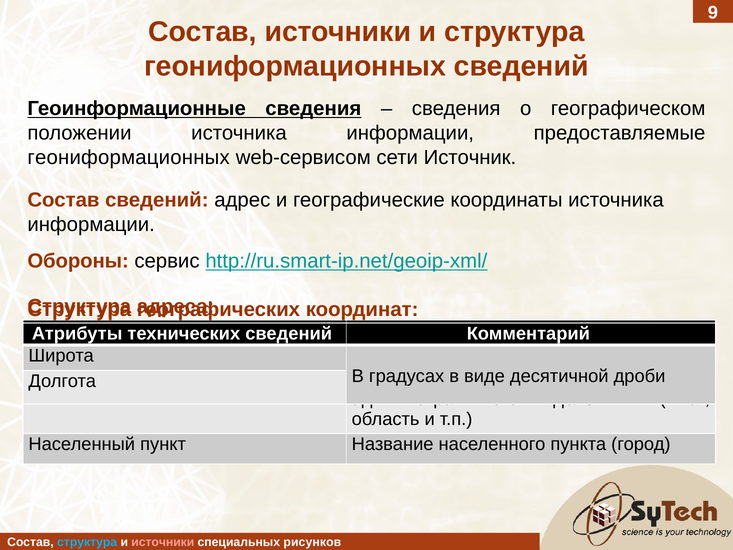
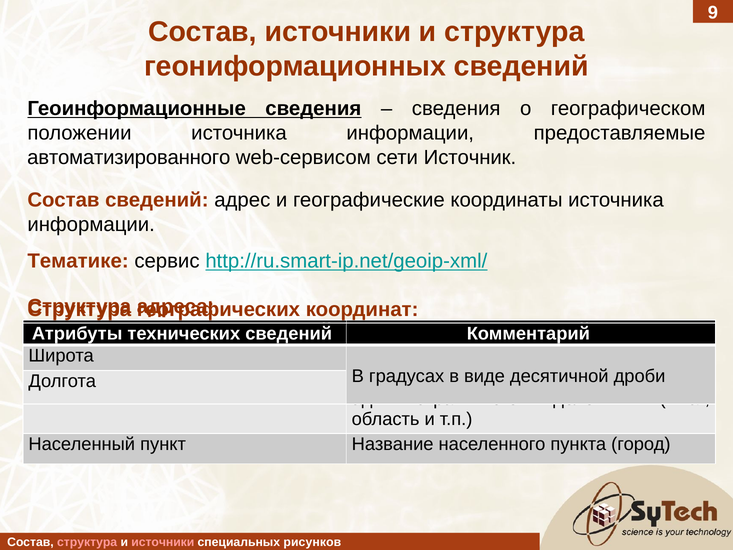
геониформационных at (129, 157): геониформационных -> автоматизированного
Обороны: Обороны -> Тематике
структура at (87, 542) colour: light blue -> pink
